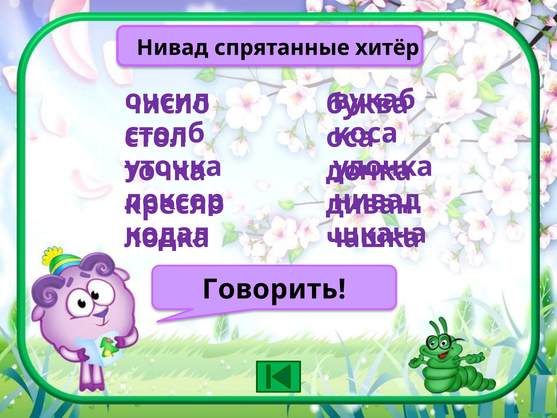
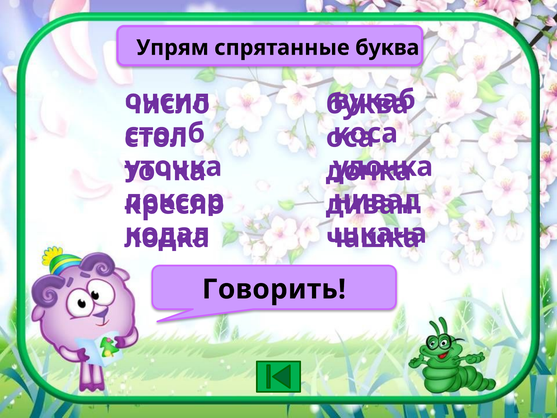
Нивад at (172, 48): Нивад -> Упрям
спрятанные хитёр: хитёр -> буква
